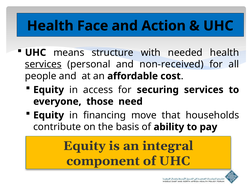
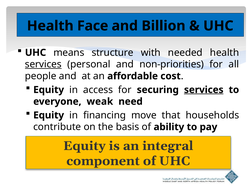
Action: Action -> Billion
non-received: non-received -> non-priorities
services at (204, 90) underline: none -> present
those: those -> weak
